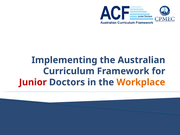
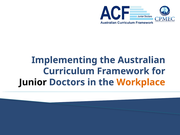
Junior colour: red -> black
